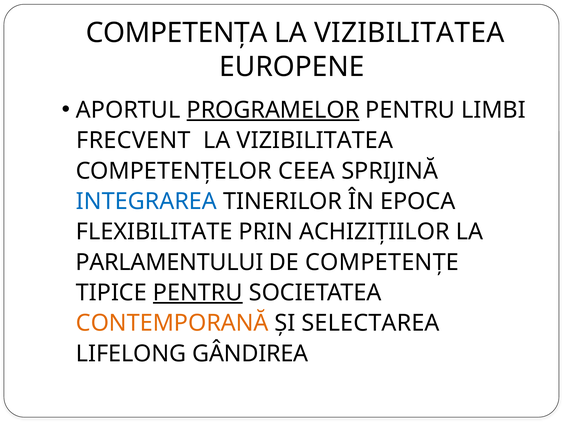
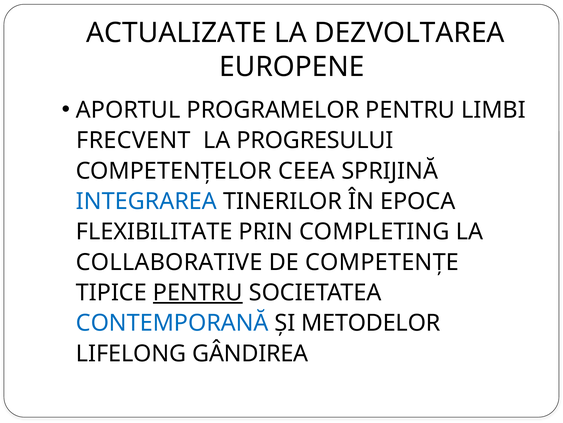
COMPETENȚA: COMPETENȚA -> ACTUALIZATE
VIZIBILITATEA at (409, 33): VIZIBILITATEA -> DEZVOLTAREA
PROGRAMELOR underline: present -> none
VIZIBILITATEA at (315, 140): VIZIBILITATEA -> PROGRESULUI
ACHIZIȚIILOR: ACHIZIȚIILOR -> COMPLETING
PARLAMENTULUI: PARLAMENTULUI -> COLLABORATIVE
CONTEMPORANĂ colour: orange -> blue
SELECTAREA: SELECTAREA -> METODELOR
